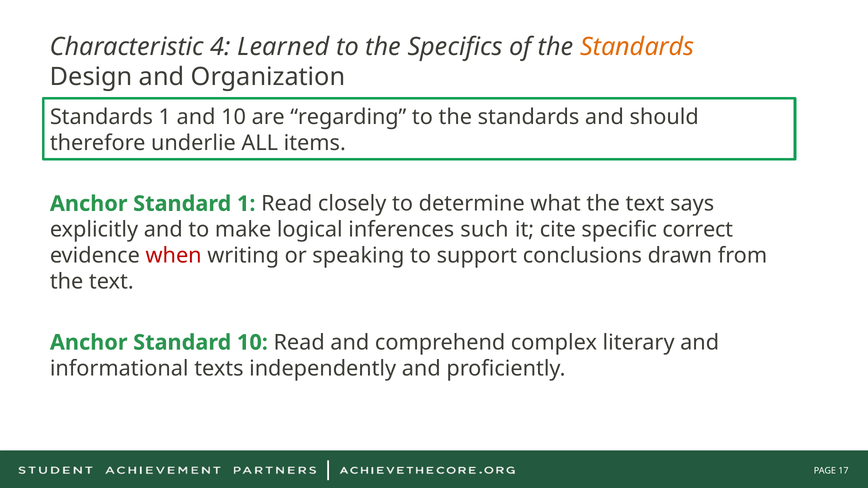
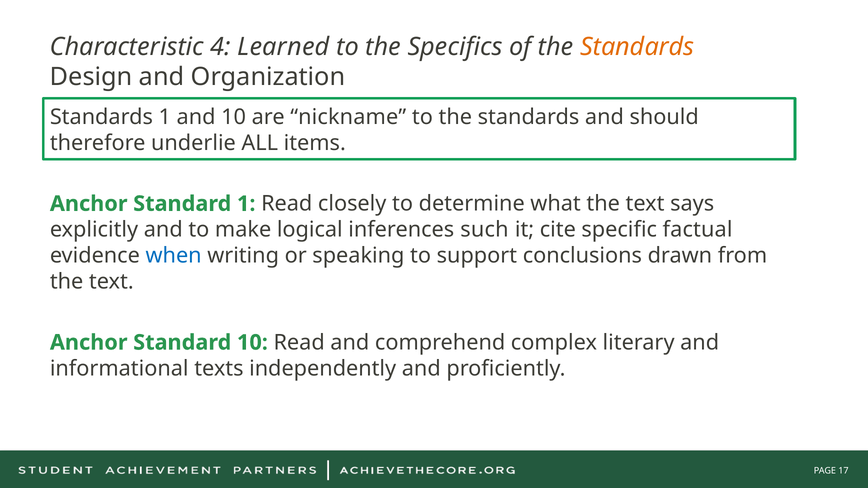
regarding: regarding -> nickname
correct: correct -> factual
when colour: red -> blue
